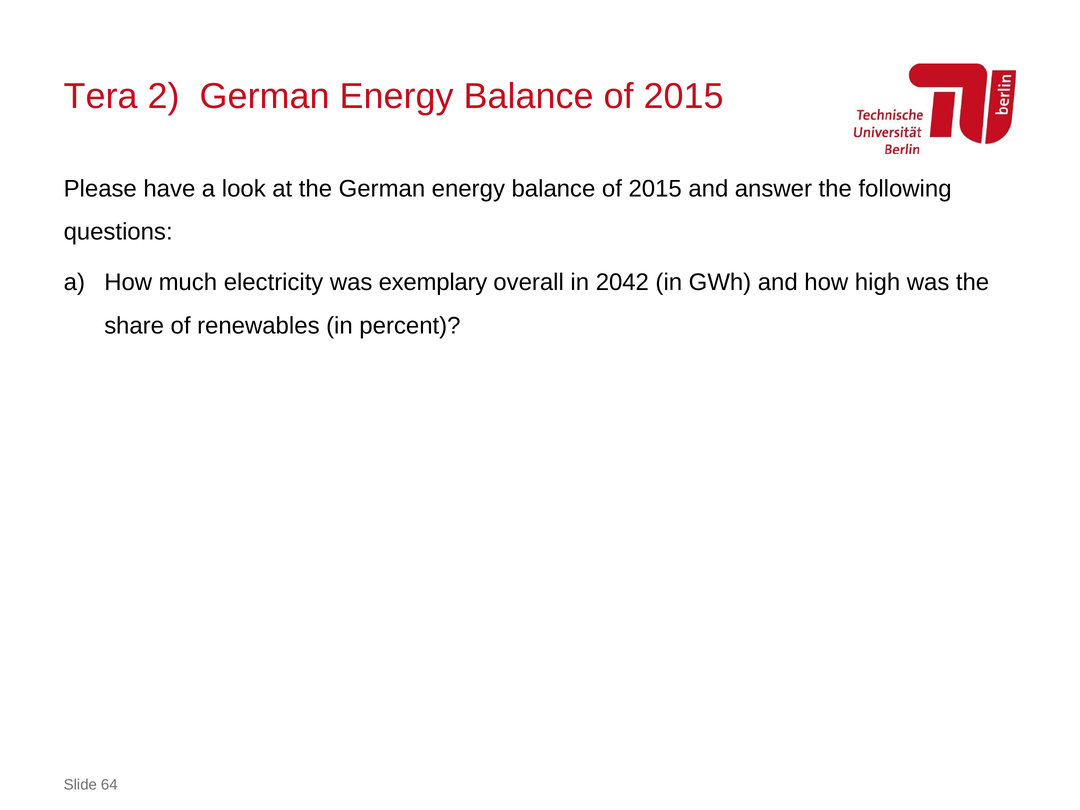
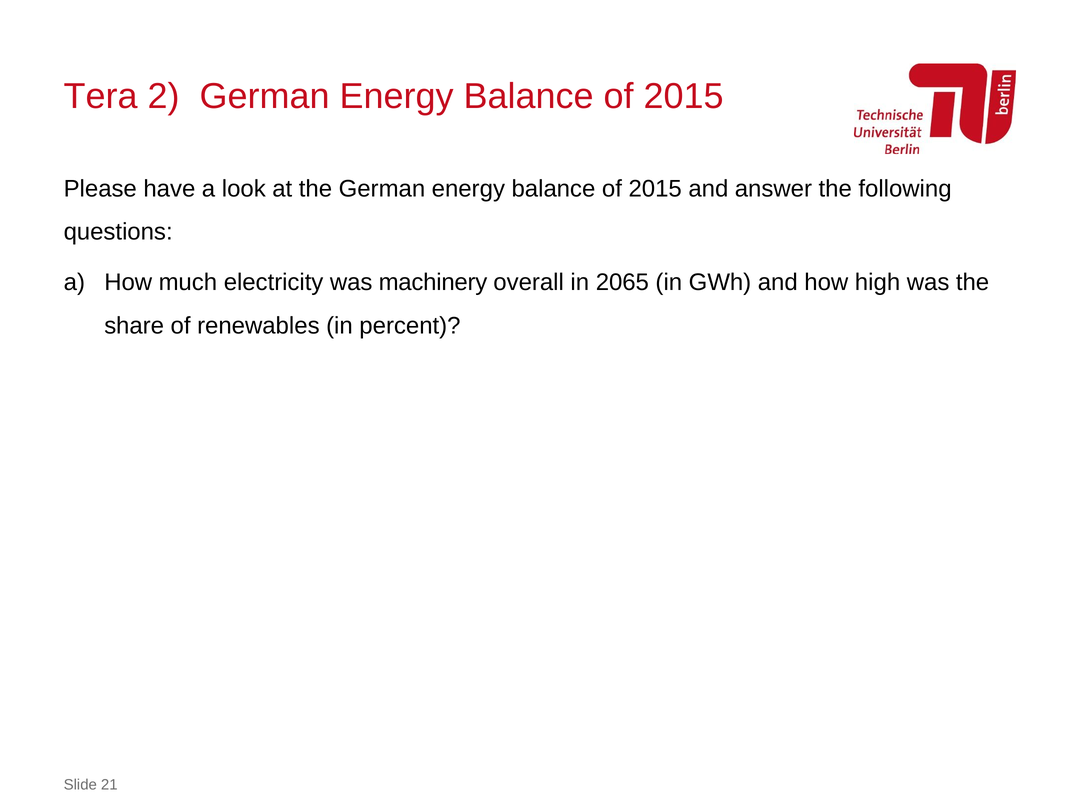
exemplary: exemplary -> machinery
2042: 2042 -> 2065
64: 64 -> 21
